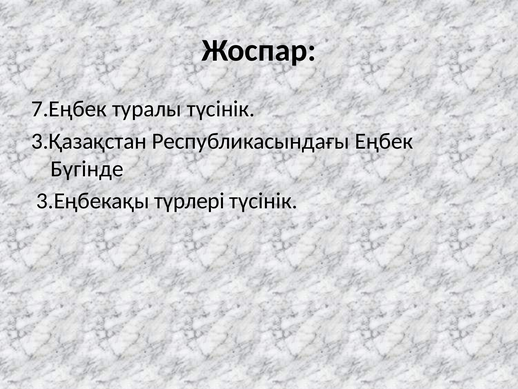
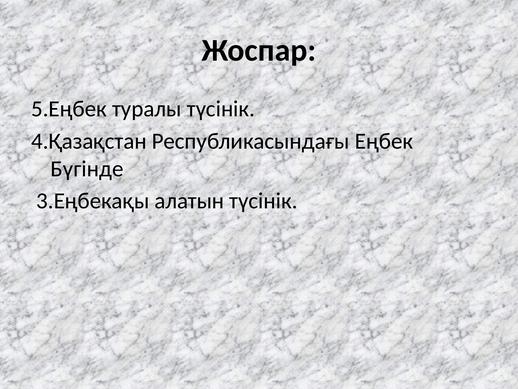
7.Еңбек: 7.Еңбек -> 5.Еңбек
3.Қазақстан: 3.Қазақстан -> 4.Қазақстан
түрлерi: түрлерi -> алатын
